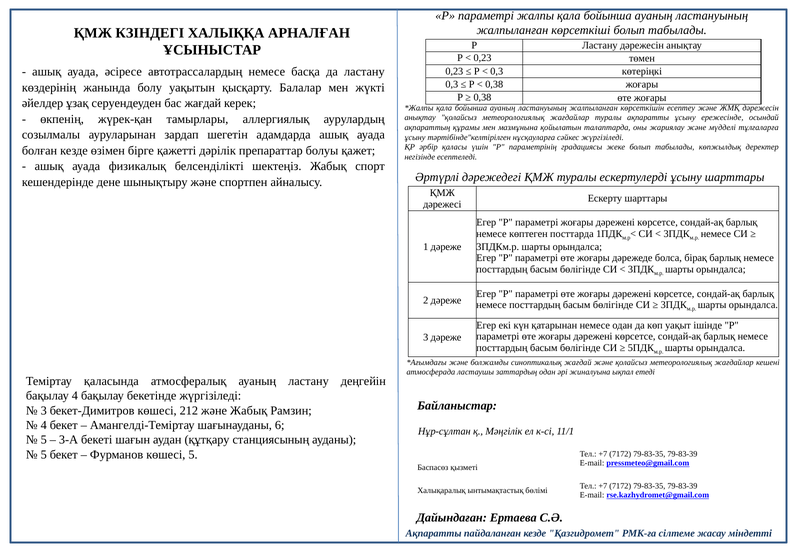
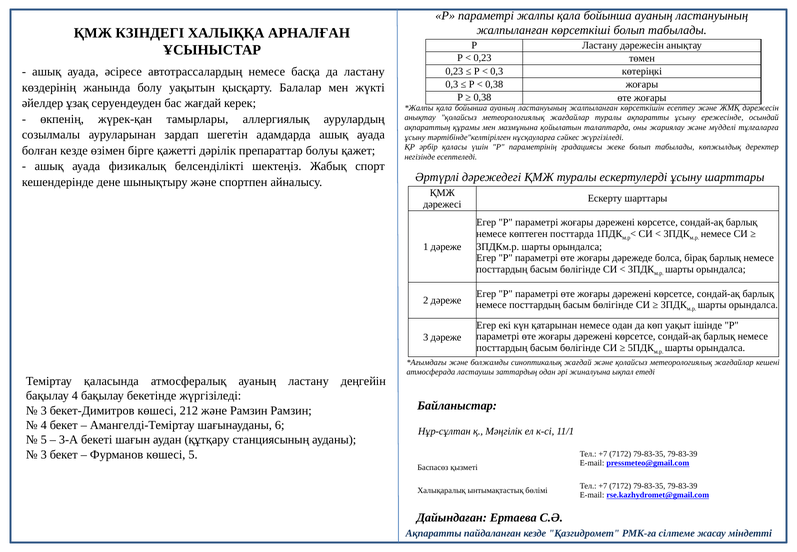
және Жабық: Жабық -> Рамзин
5 at (44, 454): 5 -> 3
